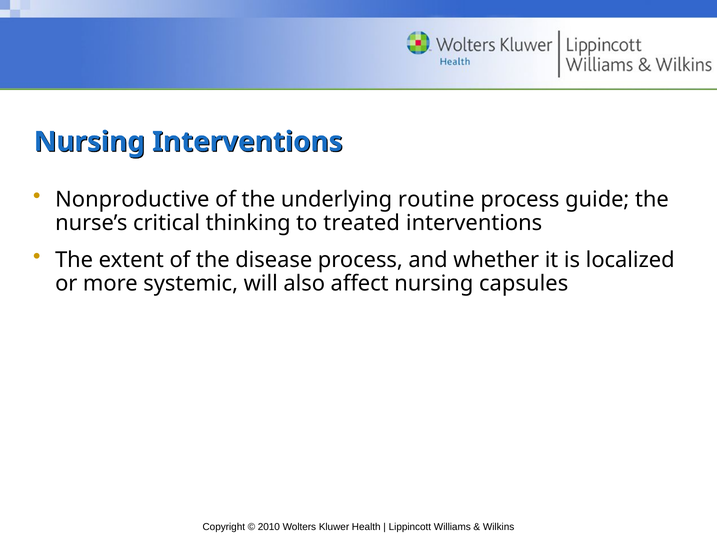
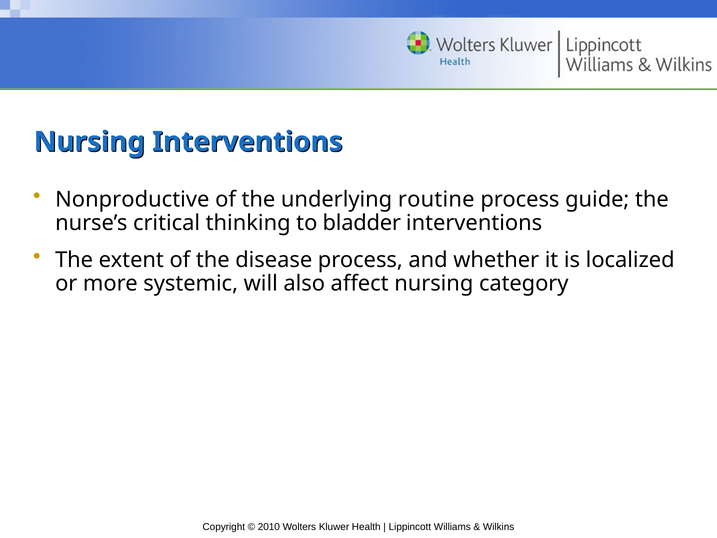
treated: treated -> bladder
capsules: capsules -> category
